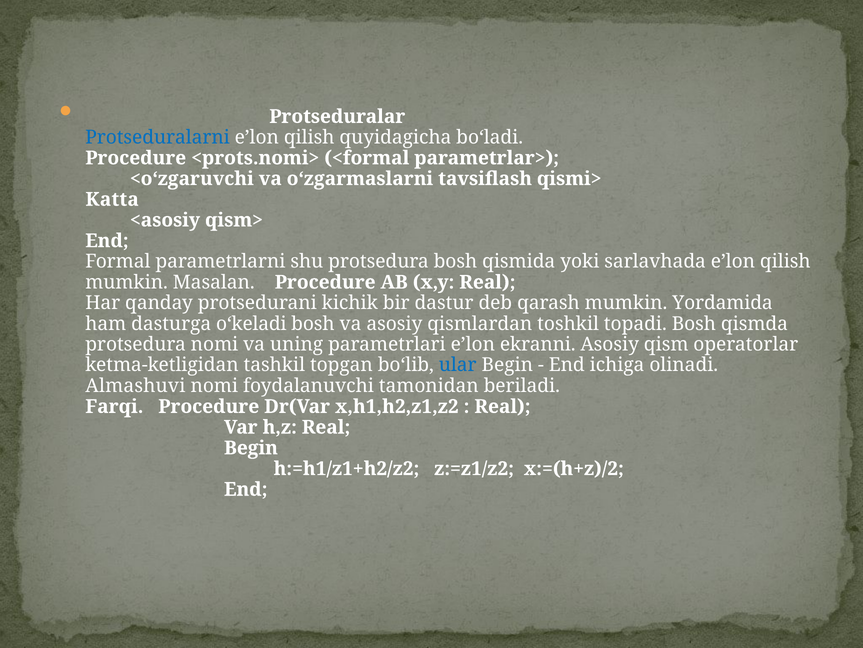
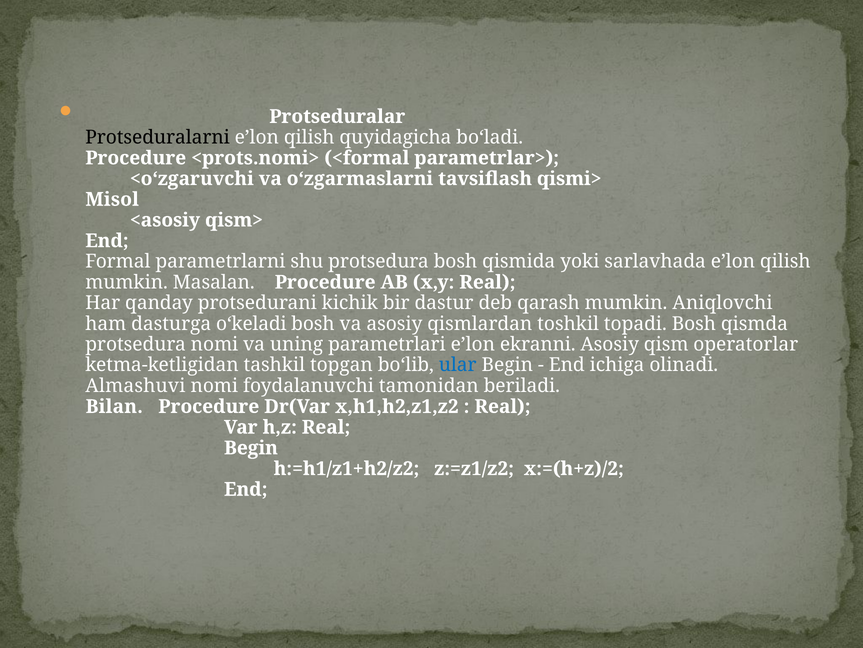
Protseduralarni colour: blue -> black
Katta: Katta -> Misol
Yordamida: Yordamida -> Aniqlovchi
Farqi: Farqi -> Bilan
